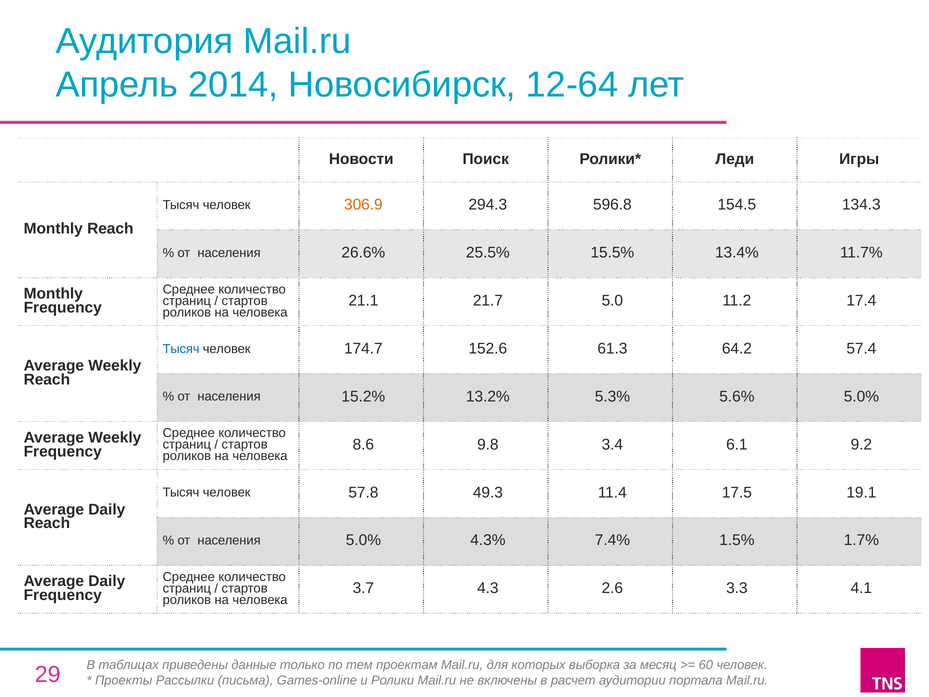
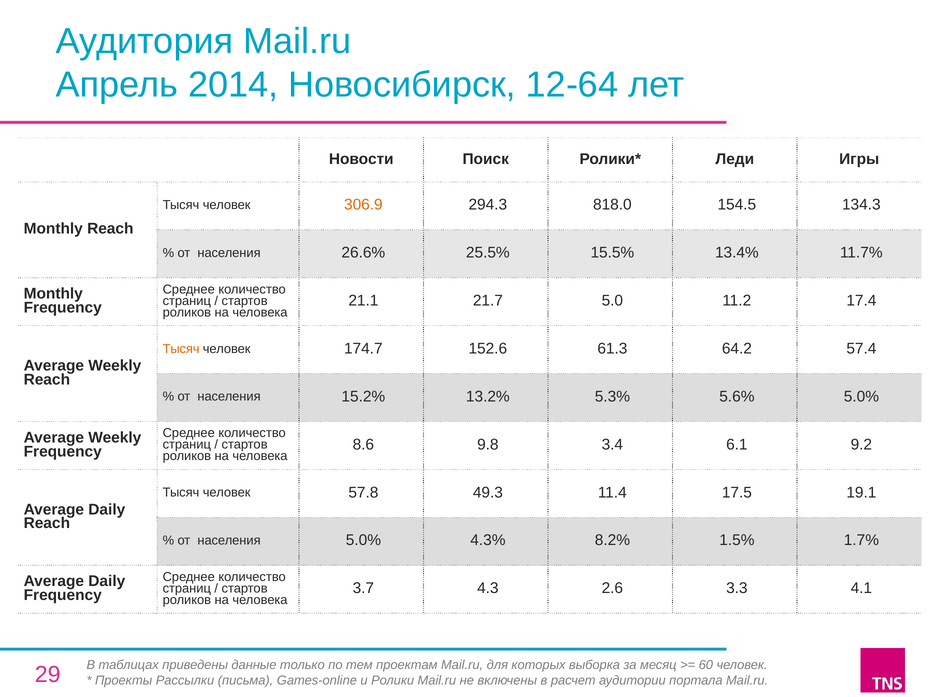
596.8: 596.8 -> 818.0
Тысяч at (181, 349) colour: blue -> orange
7.4%: 7.4% -> 8.2%
